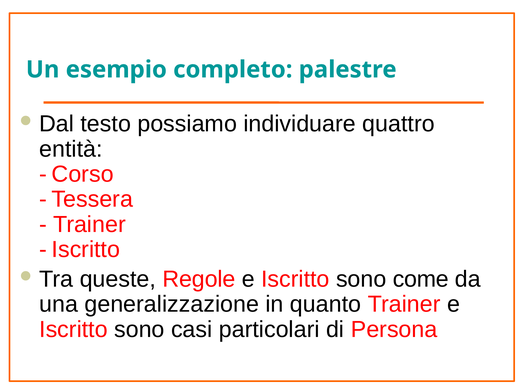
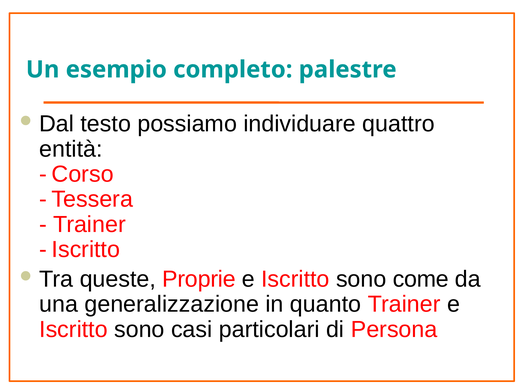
Regole: Regole -> Proprie
